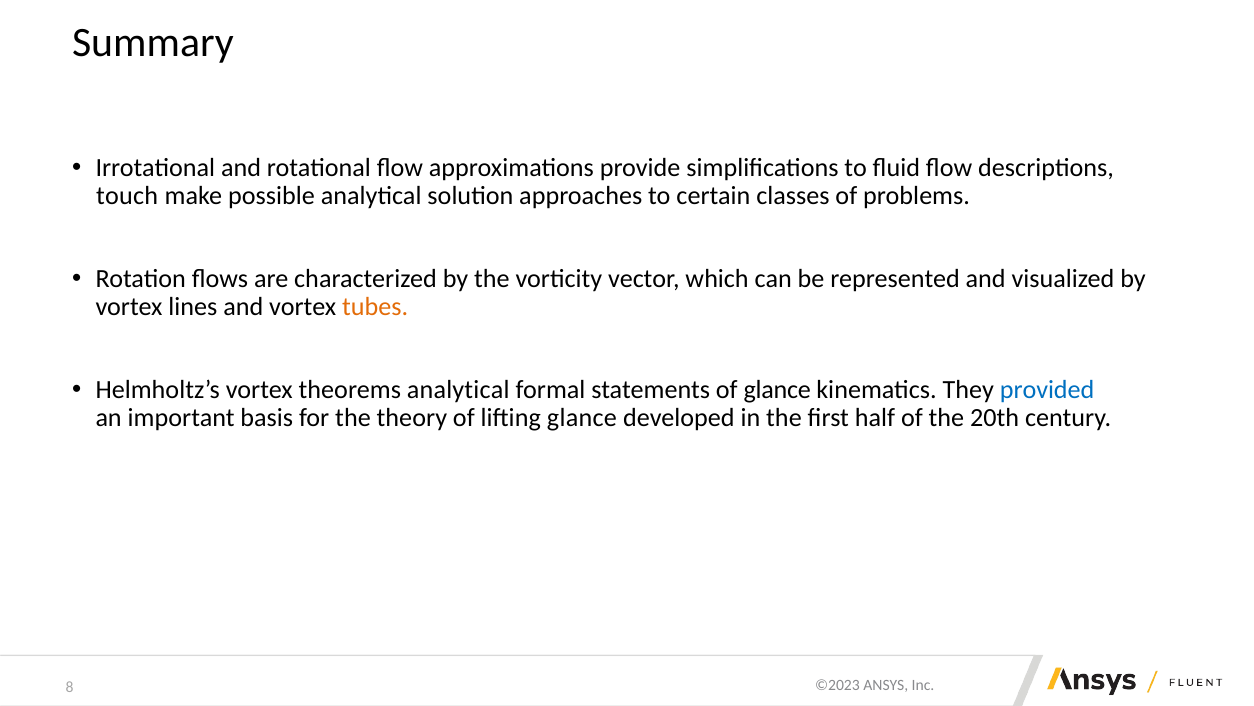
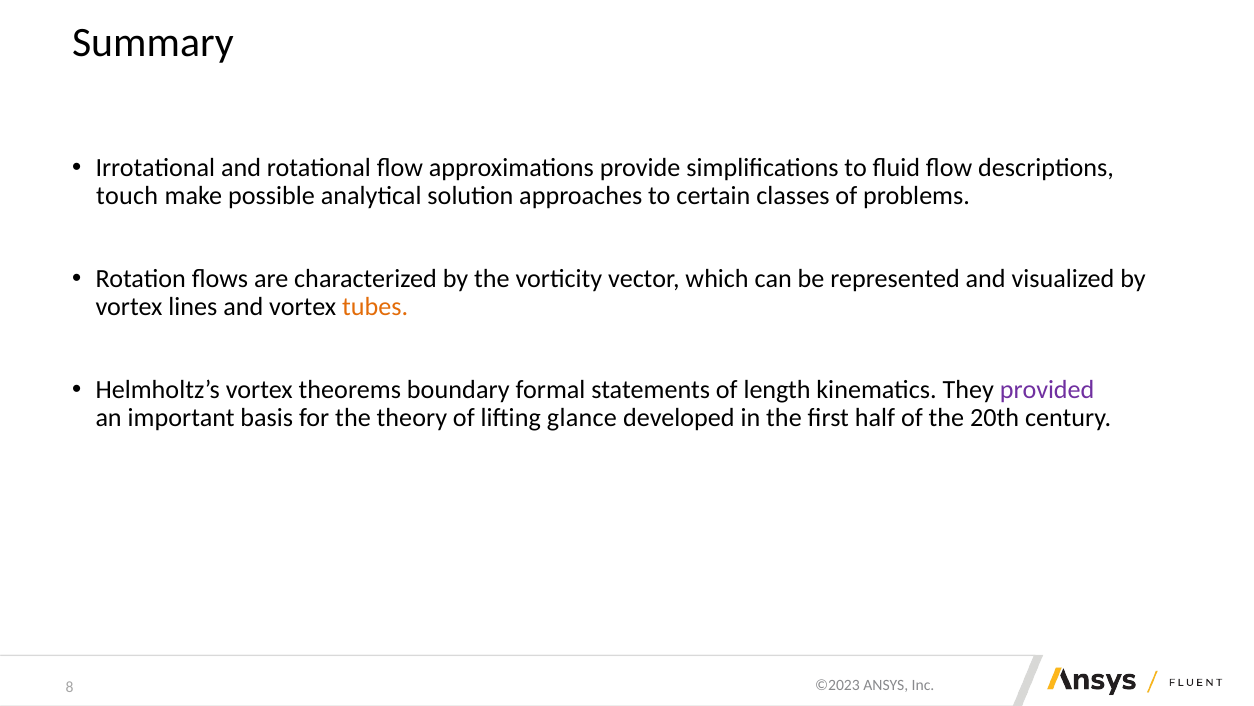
theorems analytical: analytical -> boundary
of glance: glance -> length
provided colour: blue -> purple
